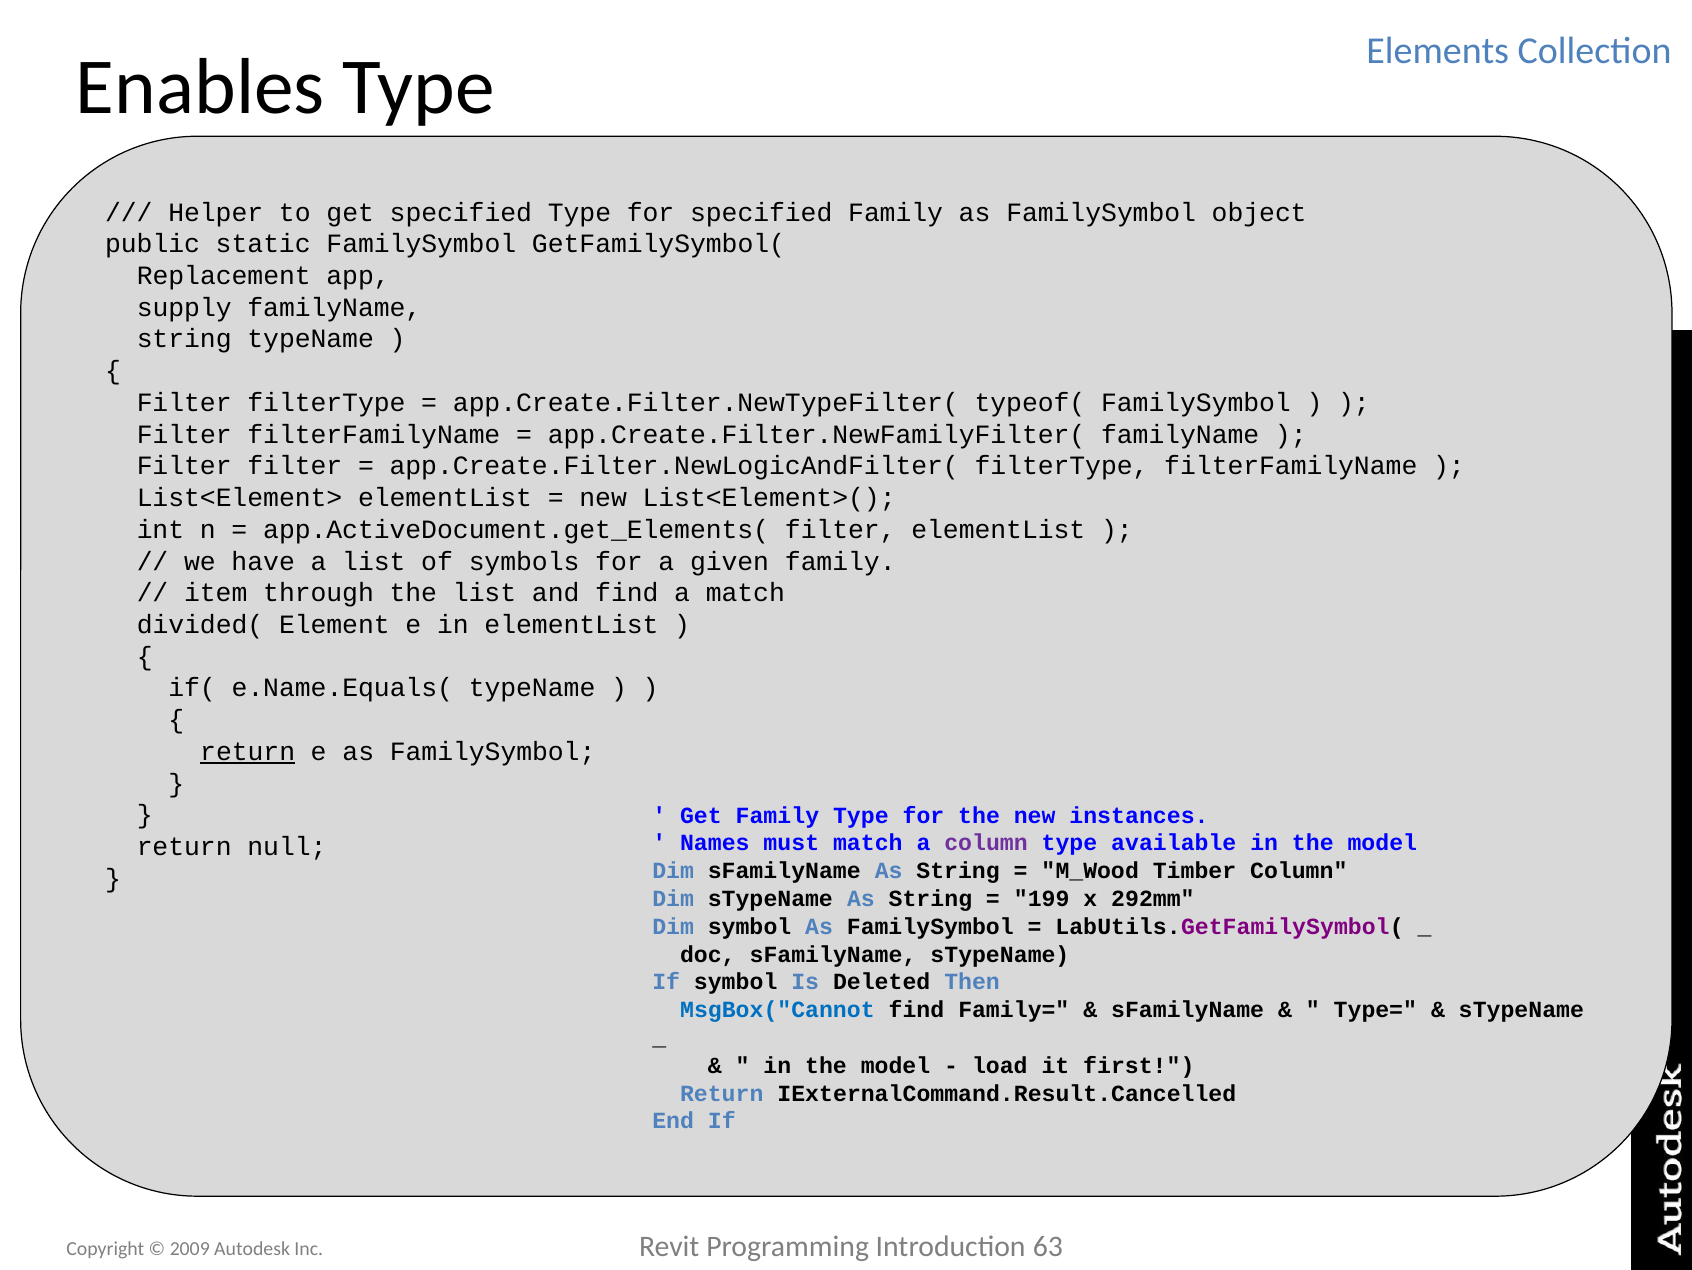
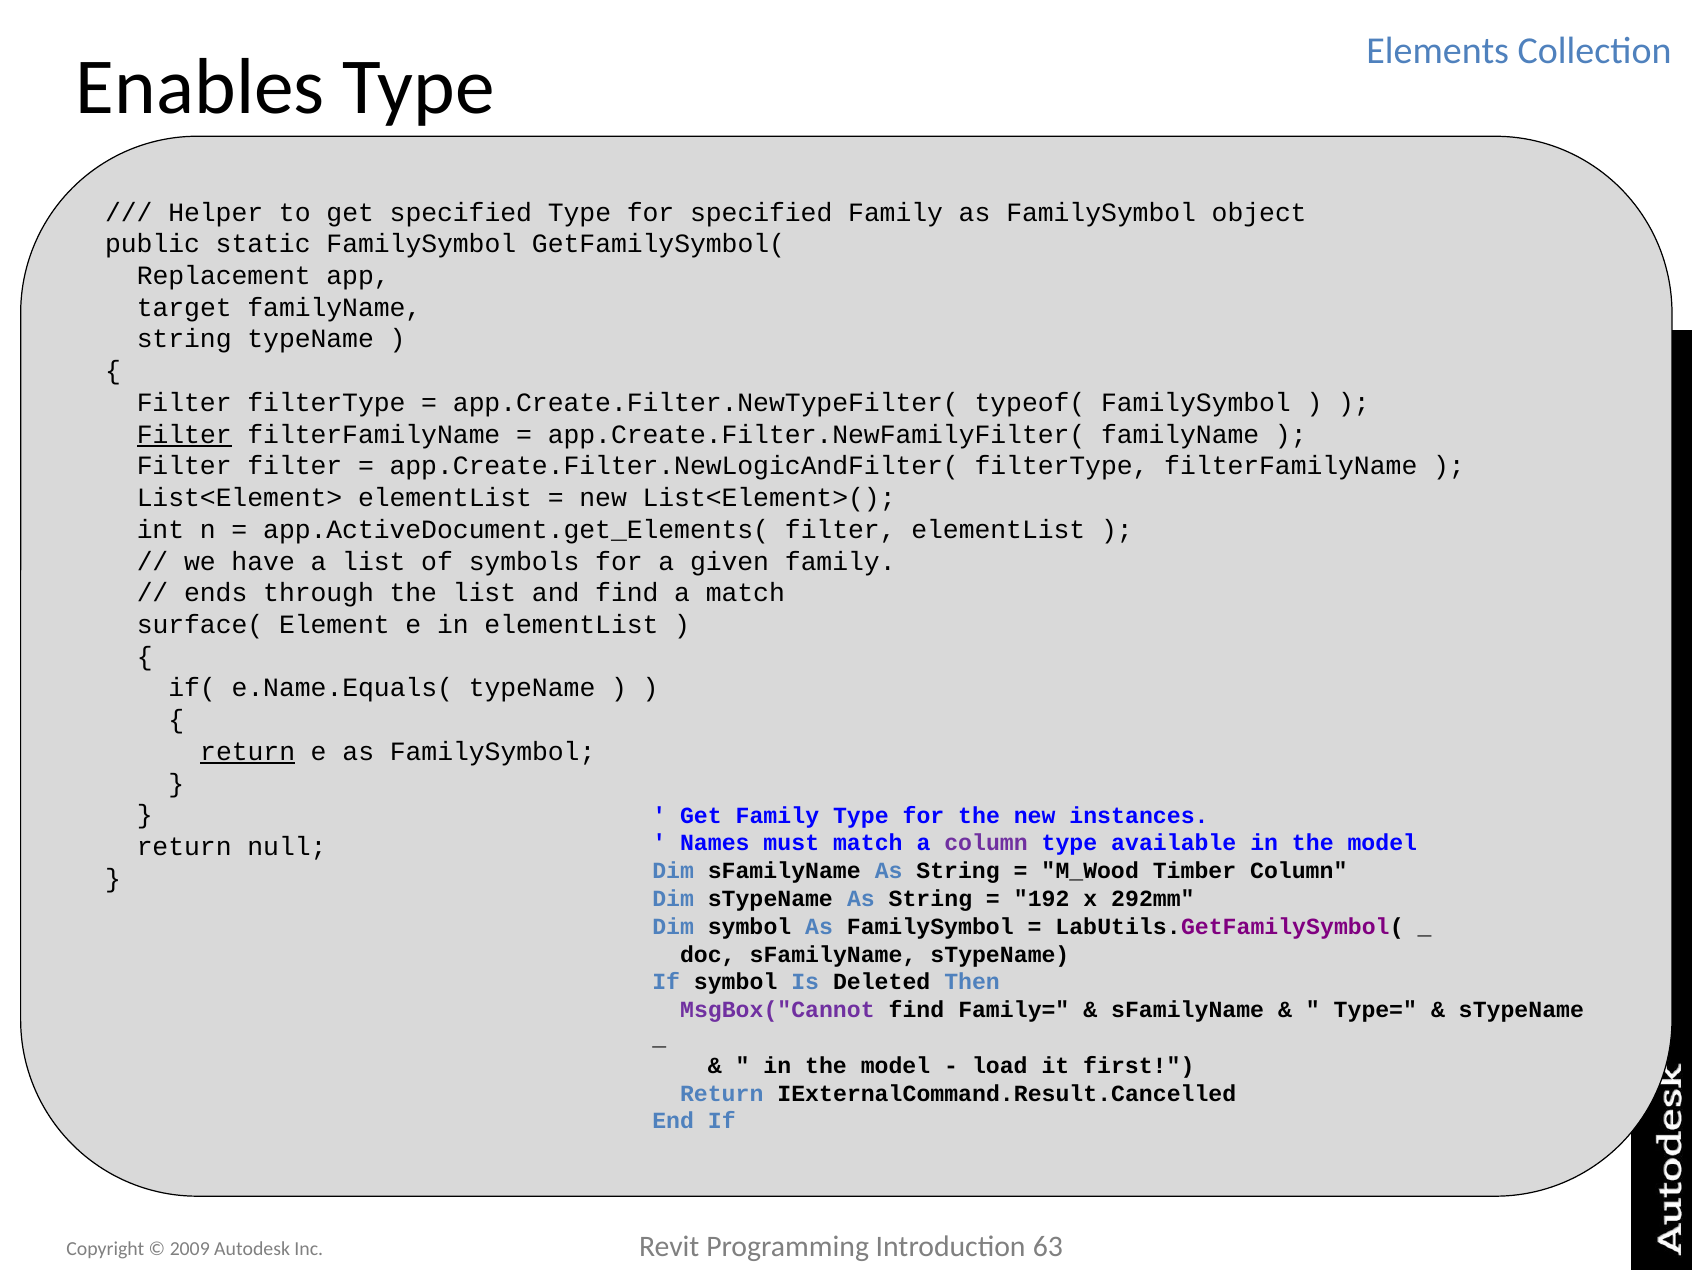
supply: supply -> target
Filter at (184, 434) underline: none -> present
item: item -> ends
divided(: divided( -> surface(
199: 199 -> 192
MsgBox("Cannot colour: blue -> purple
